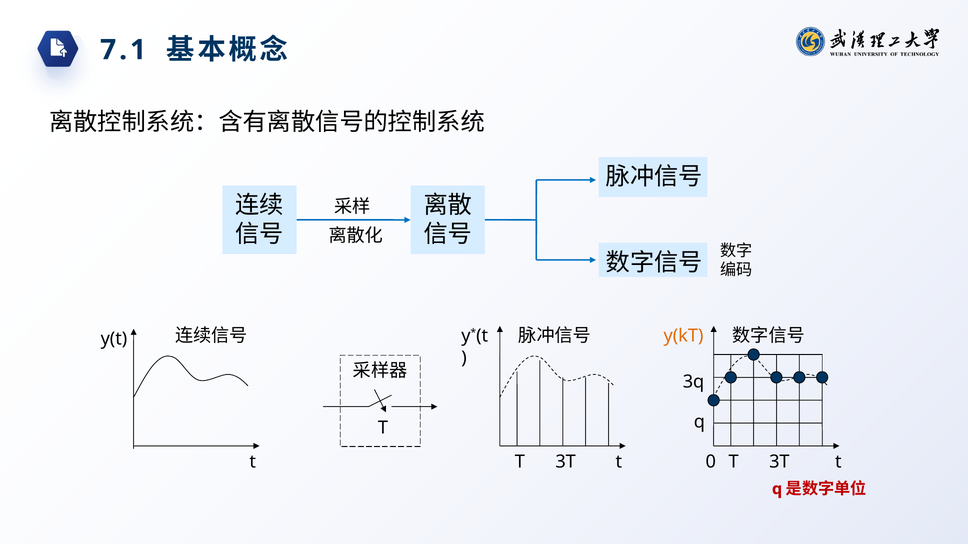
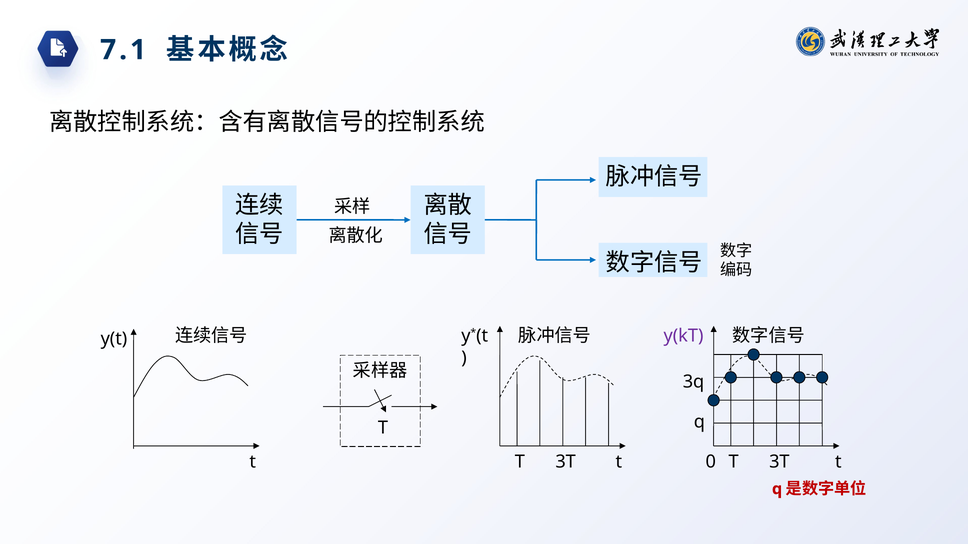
y(kT colour: orange -> purple
